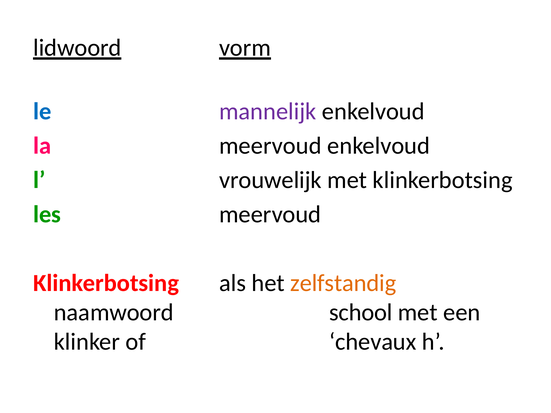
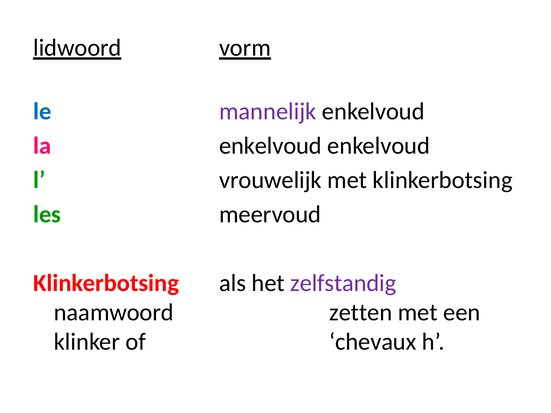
la meervoud: meervoud -> enkelvoud
zelfstandig colour: orange -> purple
school: school -> zetten
